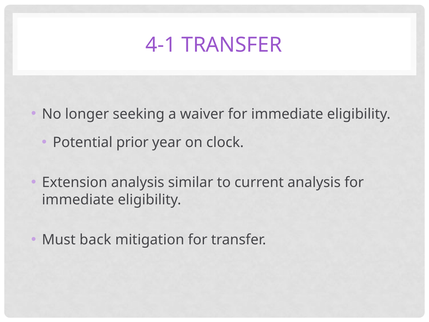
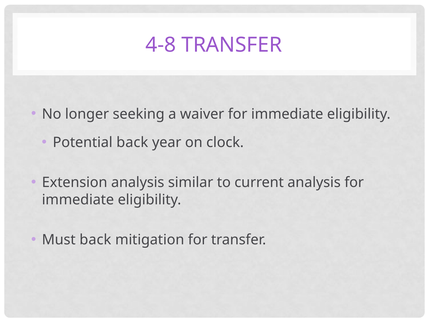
4-1: 4-1 -> 4-8
Potential prior: prior -> back
